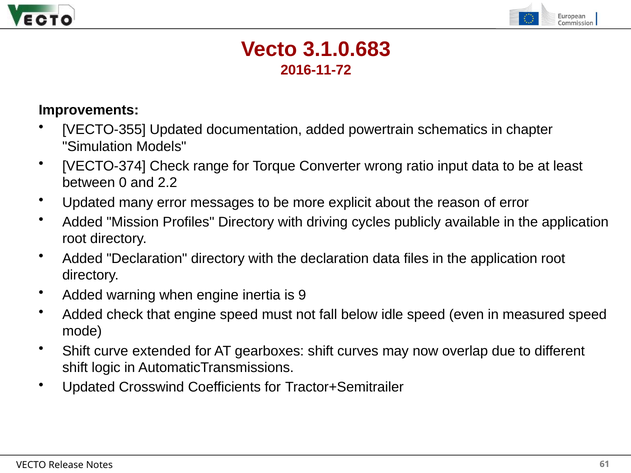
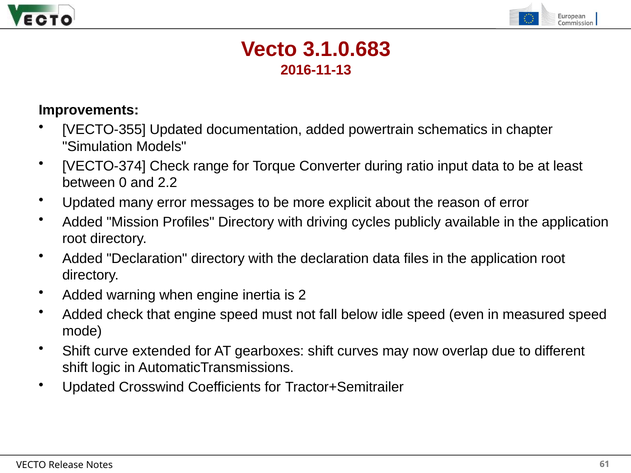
2016-11-72: 2016-11-72 -> 2016-11-13
wrong: wrong -> during
9: 9 -> 2
